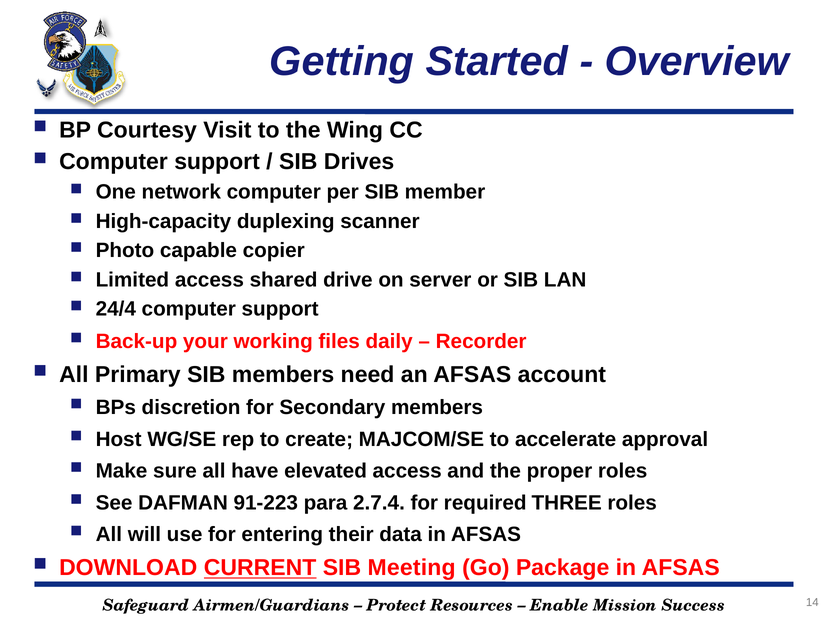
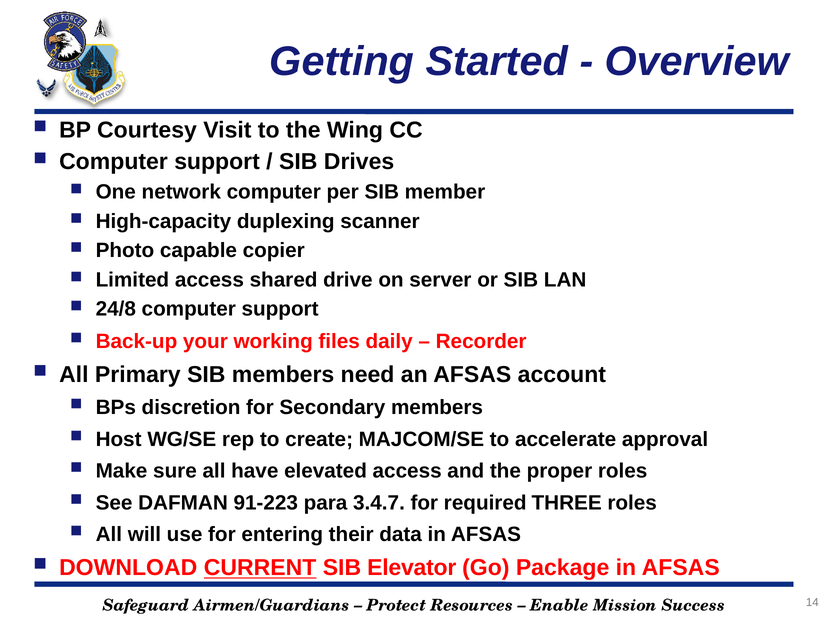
24/4: 24/4 -> 24/8
2.7.4: 2.7.4 -> 3.4.7
Meeting: Meeting -> Elevator
